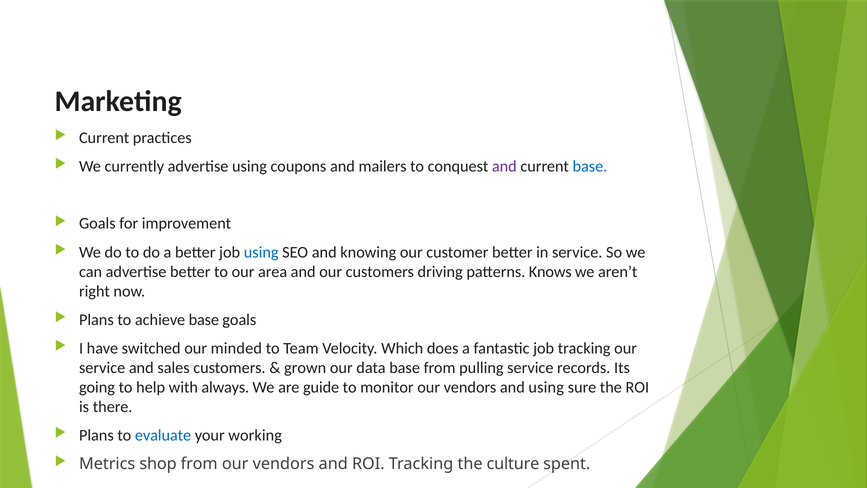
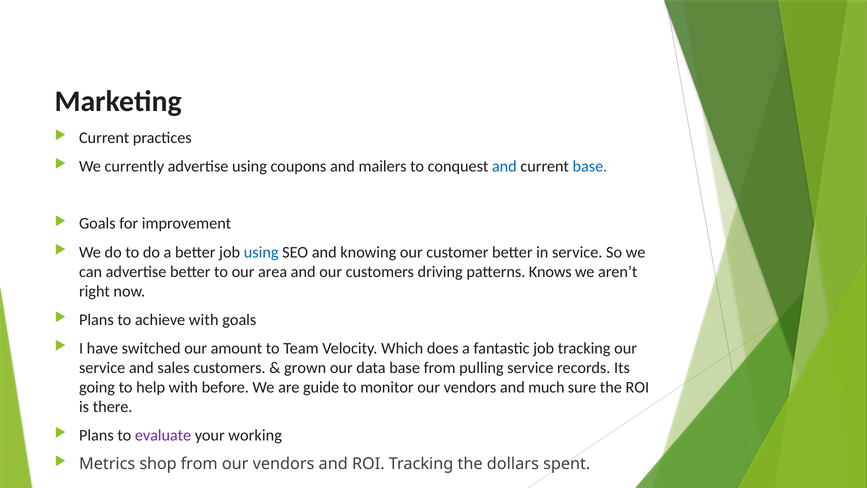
and at (504, 166) colour: purple -> blue
achieve base: base -> with
minded: minded -> amount
always: always -> before
and using: using -> much
evaluate colour: blue -> purple
culture: culture -> dollars
